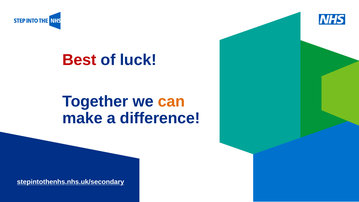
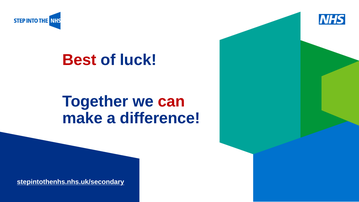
can colour: orange -> red
